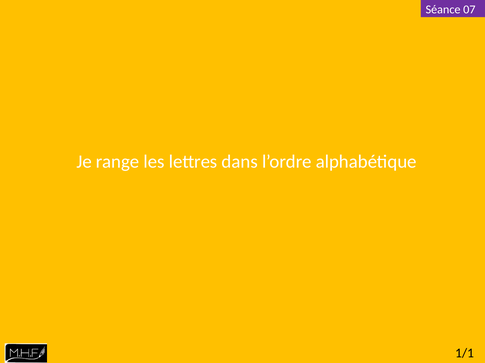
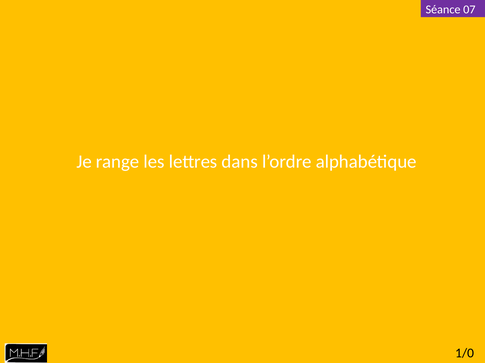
1/1: 1/1 -> 1/0
